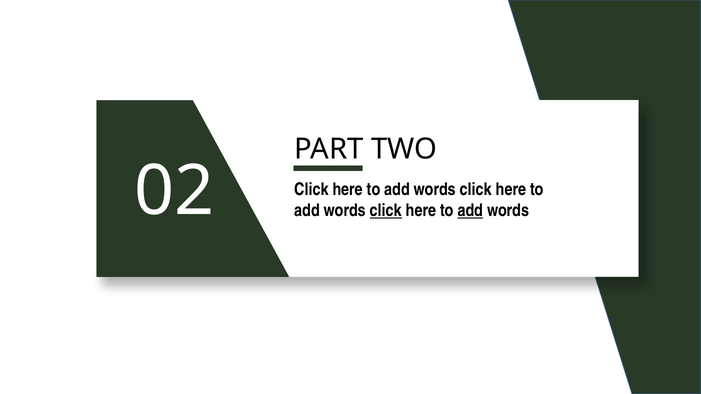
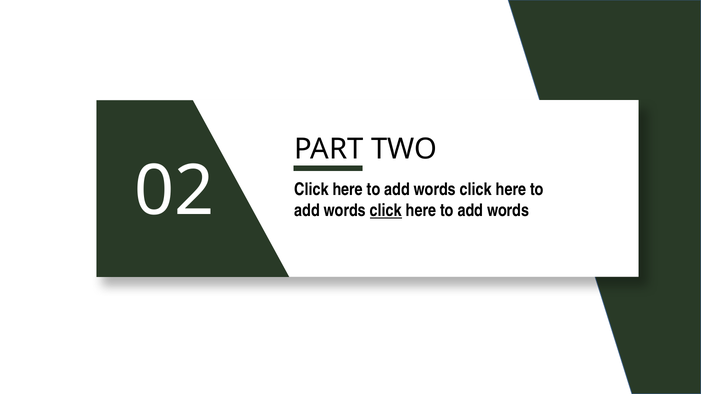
add at (470, 211) underline: present -> none
